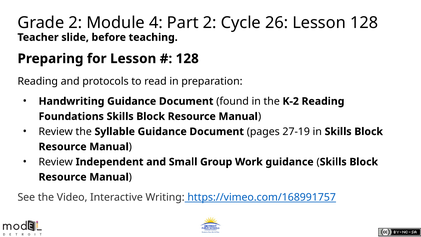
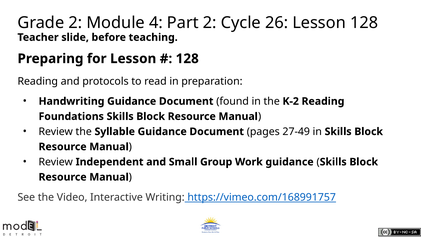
27-19: 27-19 -> 27-49
